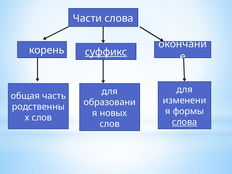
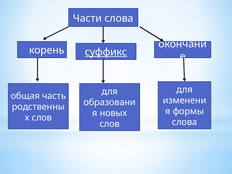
слова at (185, 122) underline: present -> none
